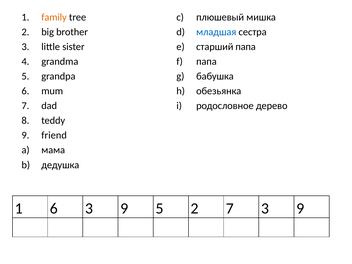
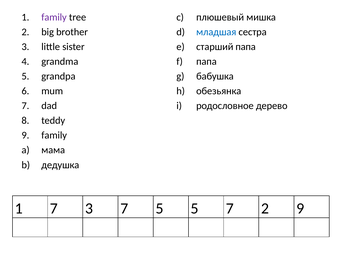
family at (54, 17) colour: orange -> purple
9 friend: friend -> family
1 6: 6 -> 7
9 at (124, 208): 9 -> 7
5 2: 2 -> 5
7 3: 3 -> 2
